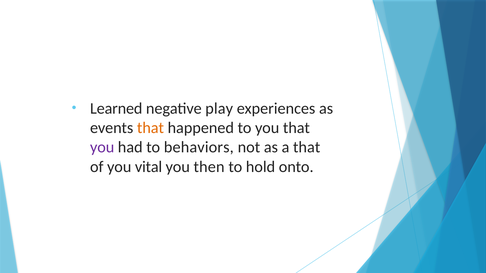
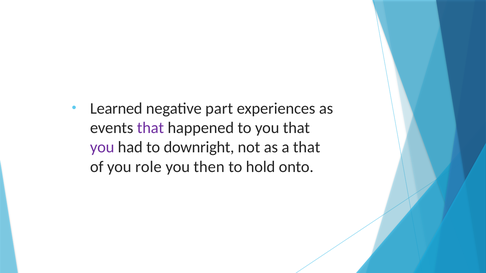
play: play -> part
that at (150, 128) colour: orange -> purple
behaviors: behaviors -> downright
vital: vital -> role
